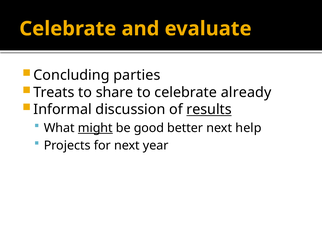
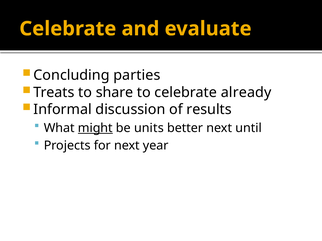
results underline: present -> none
good: good -> units
help: help -> until
